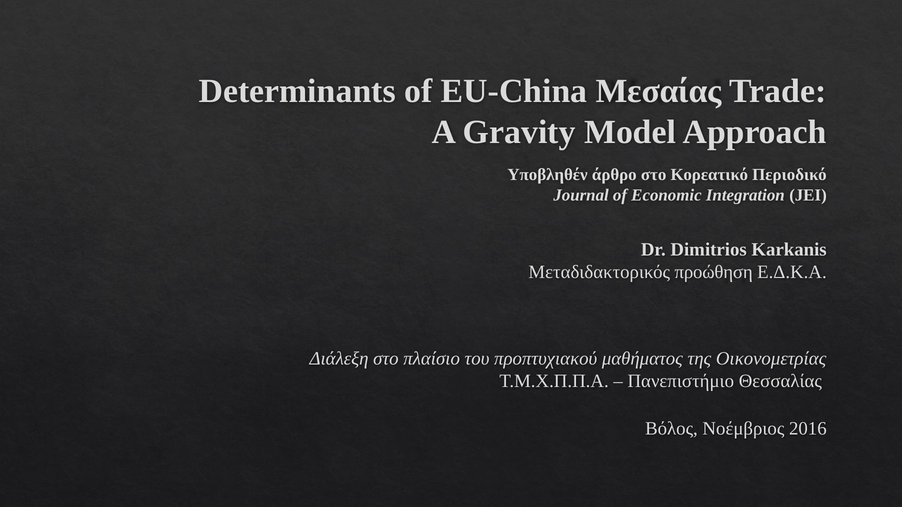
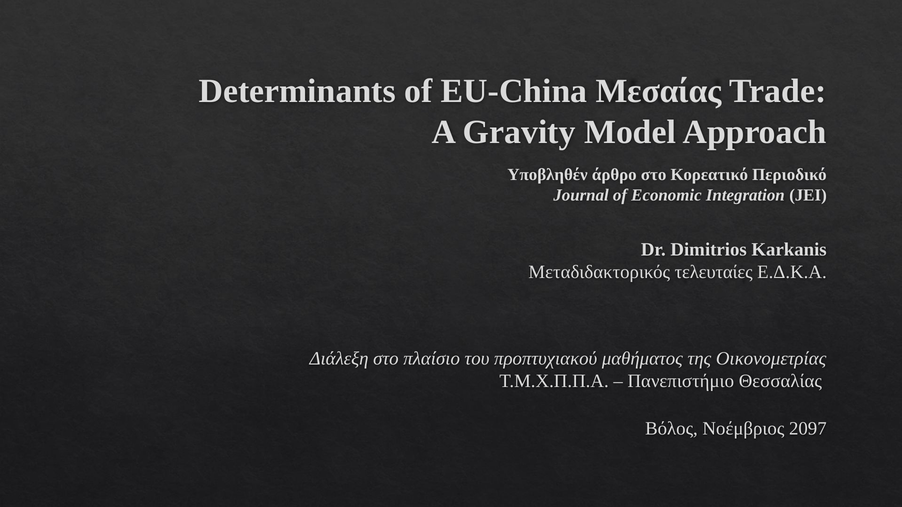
προώθηση: προώθηση -> τελευταίες
2016: 2016 -> 2097
